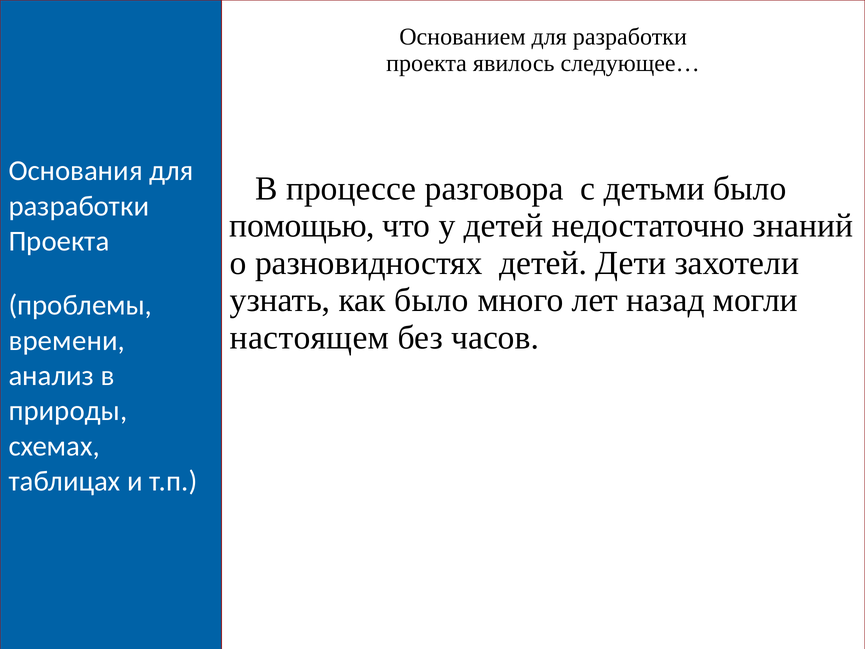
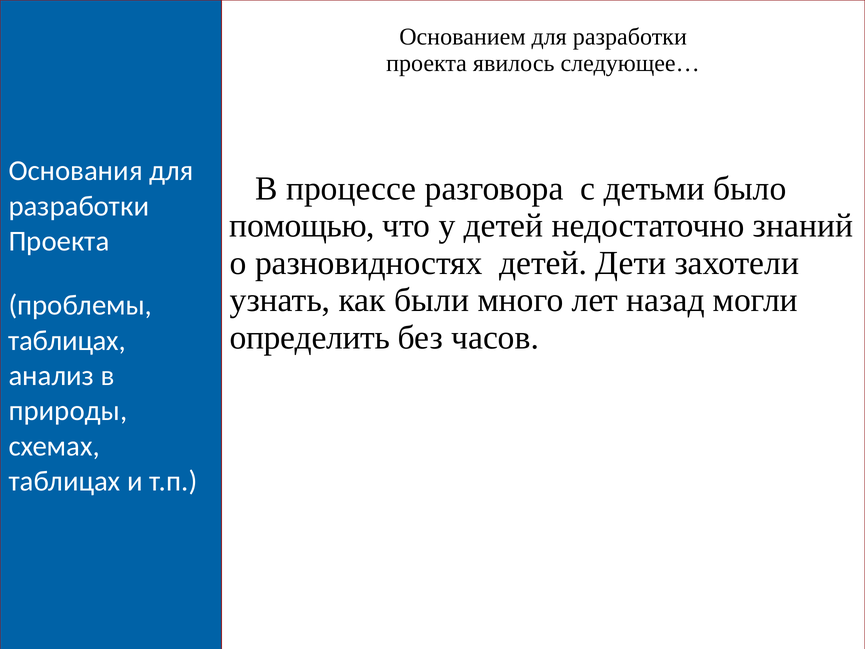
как было: было -> были
настоящем: настоящем -> определить
времени at (67, 340): времени -> таблицах
